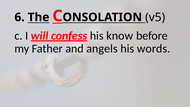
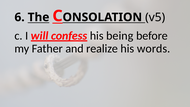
know: know -> being
angels: angels -> realize
